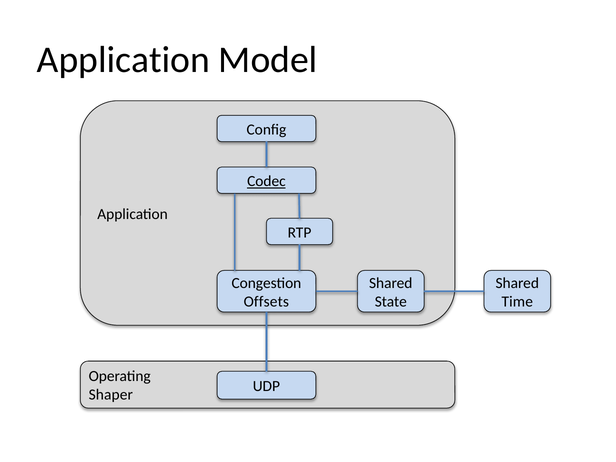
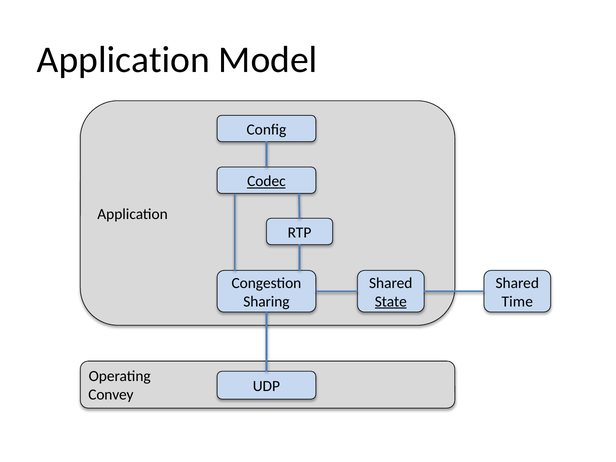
Offsets: Offsets -> Sharing
State underline: none -> present
Shaper: Shaper -> Convey
